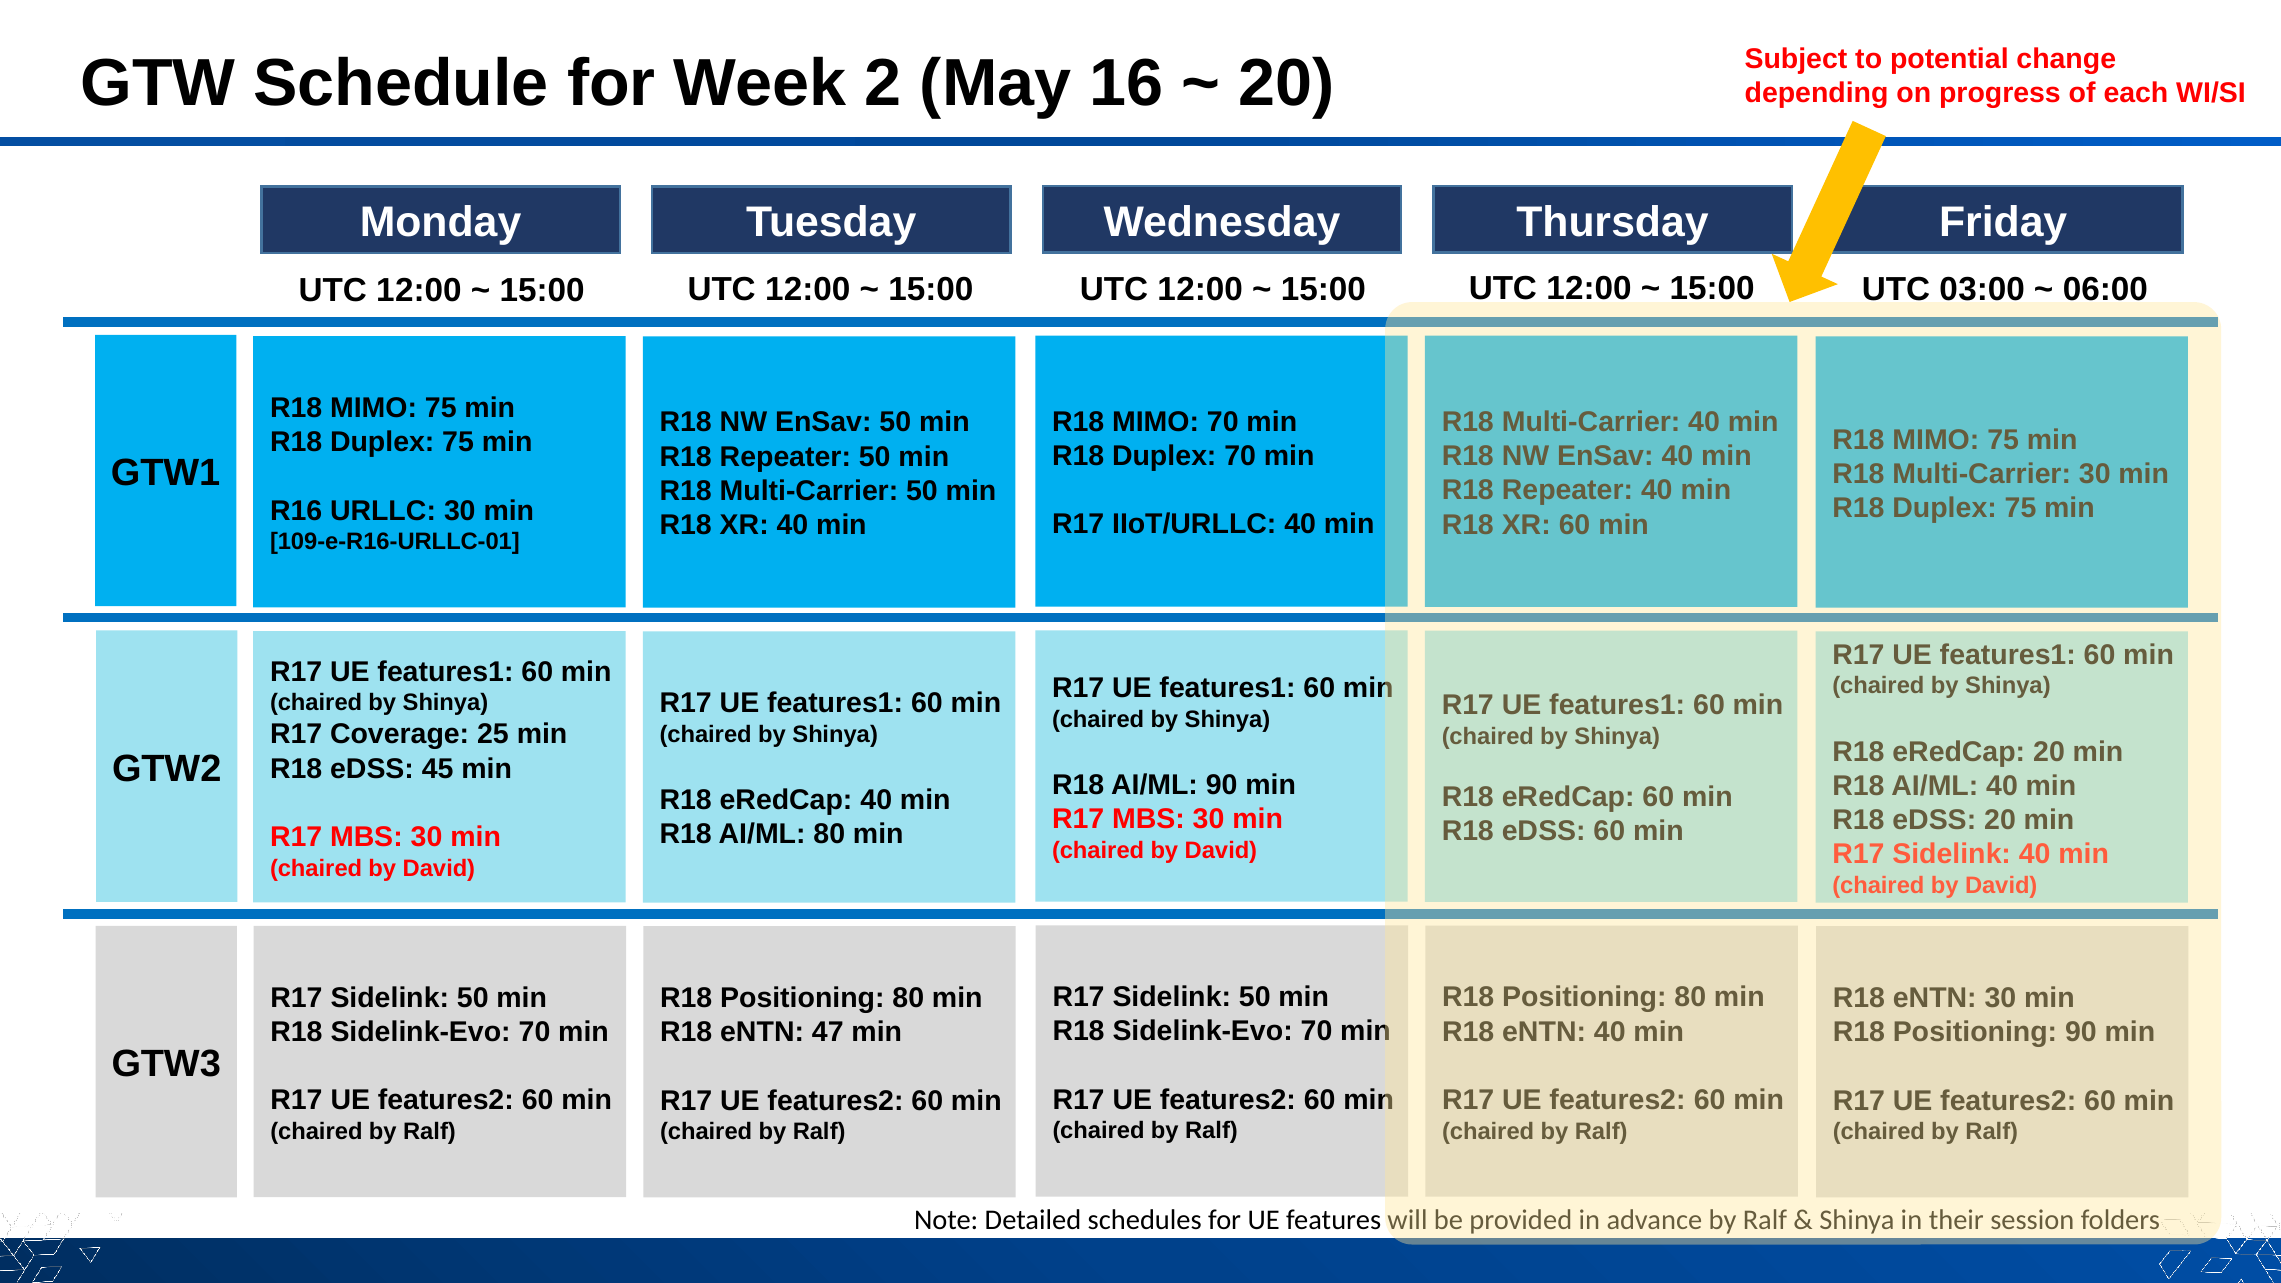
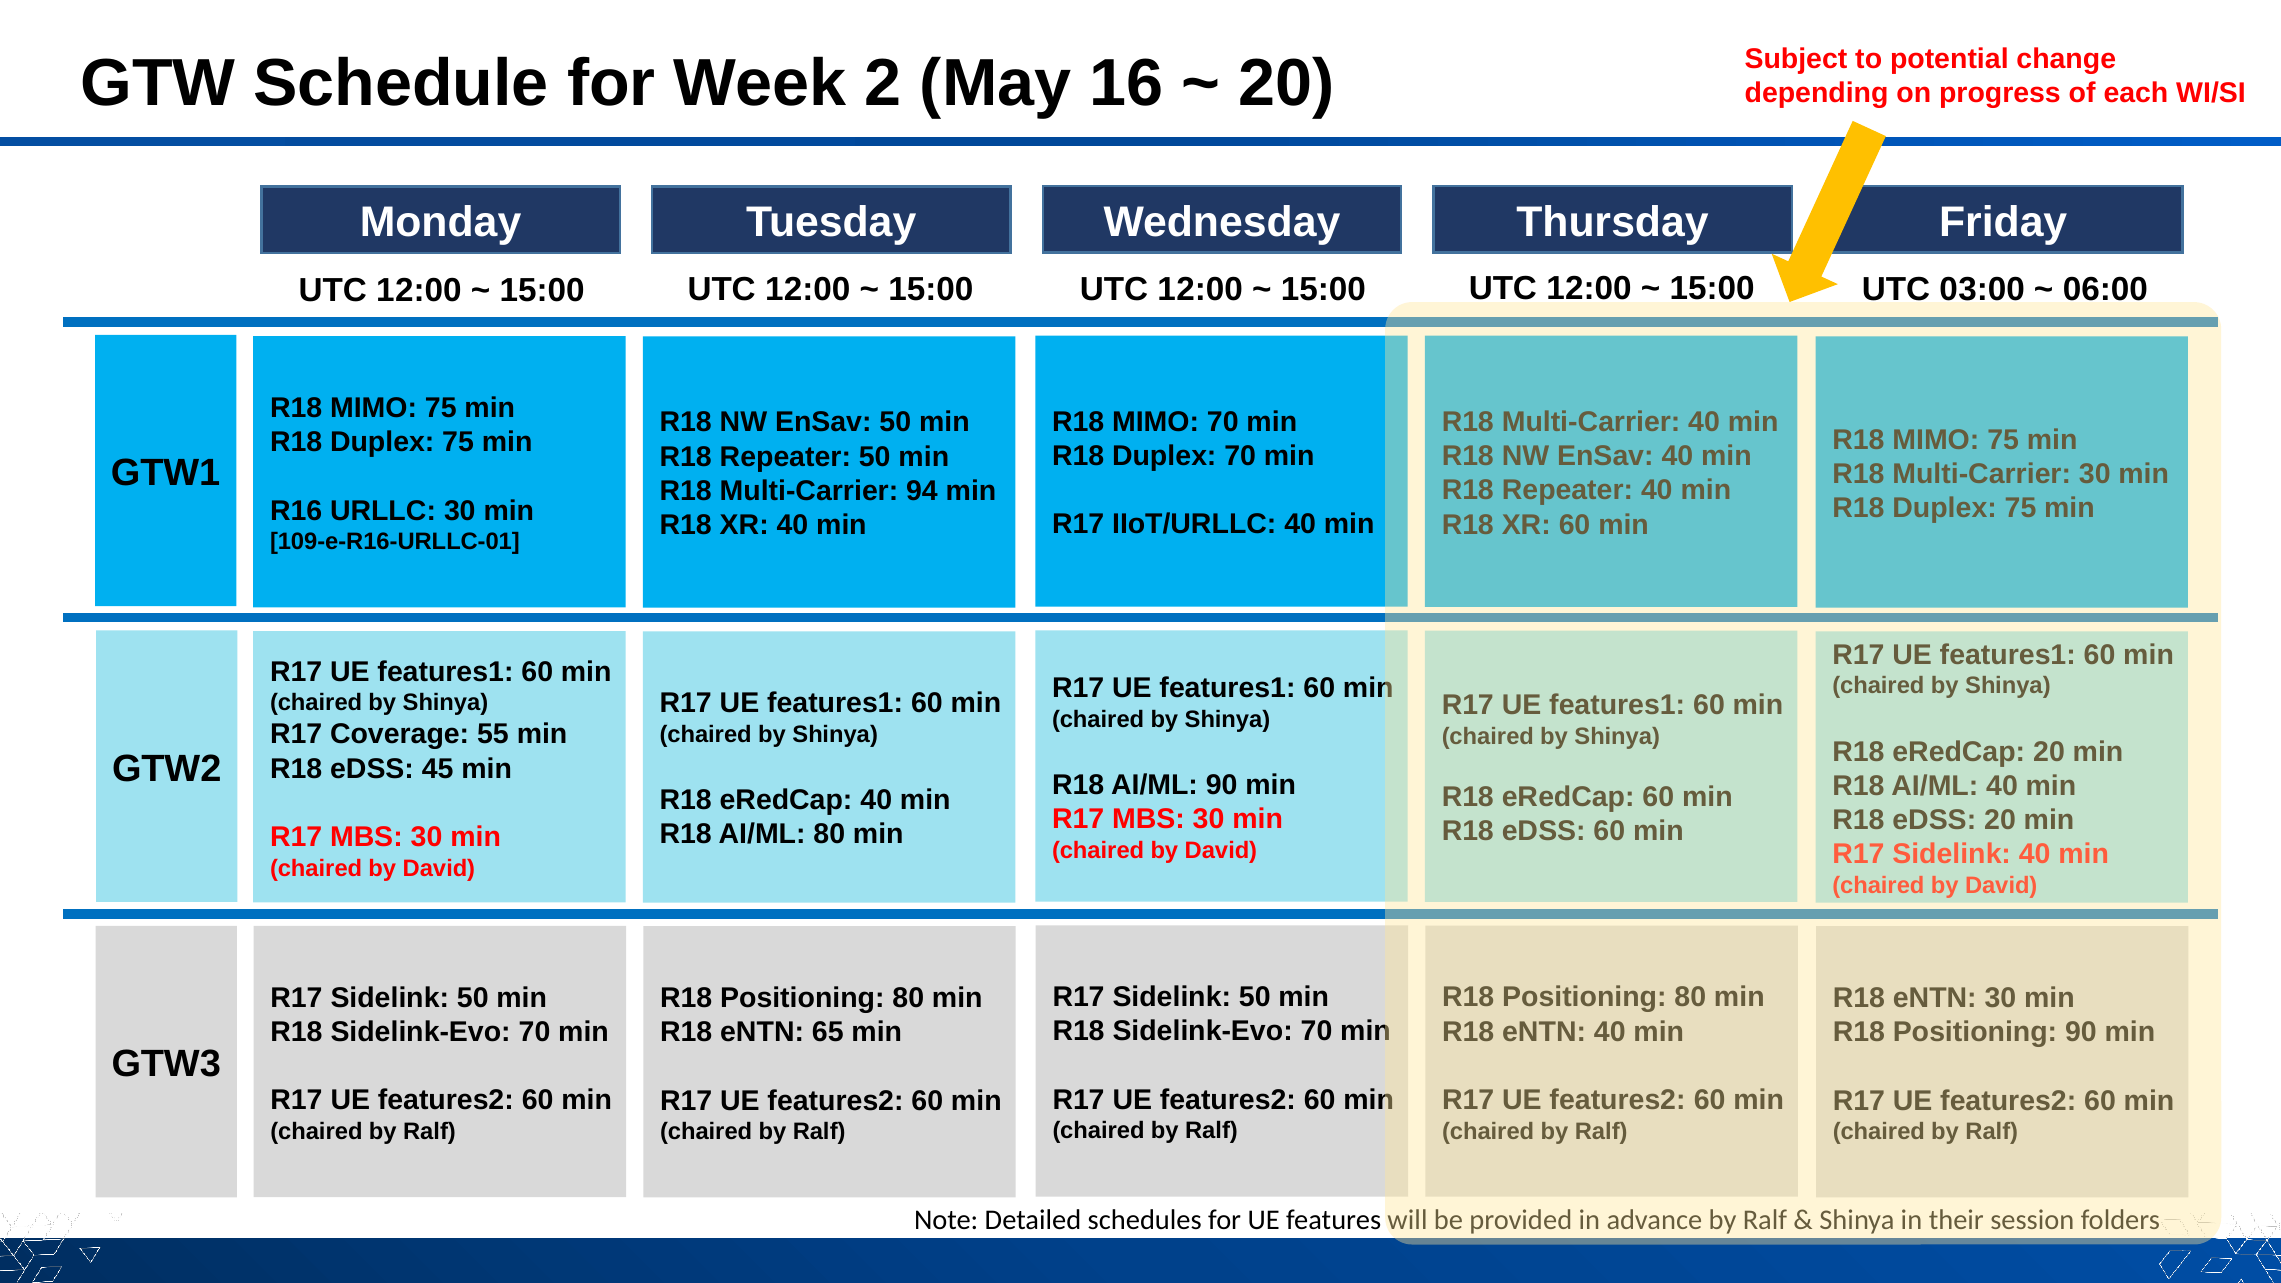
Multi-Carrier 50: 50 -> 94
25: 25 -> 55
47: 47 -> 65
